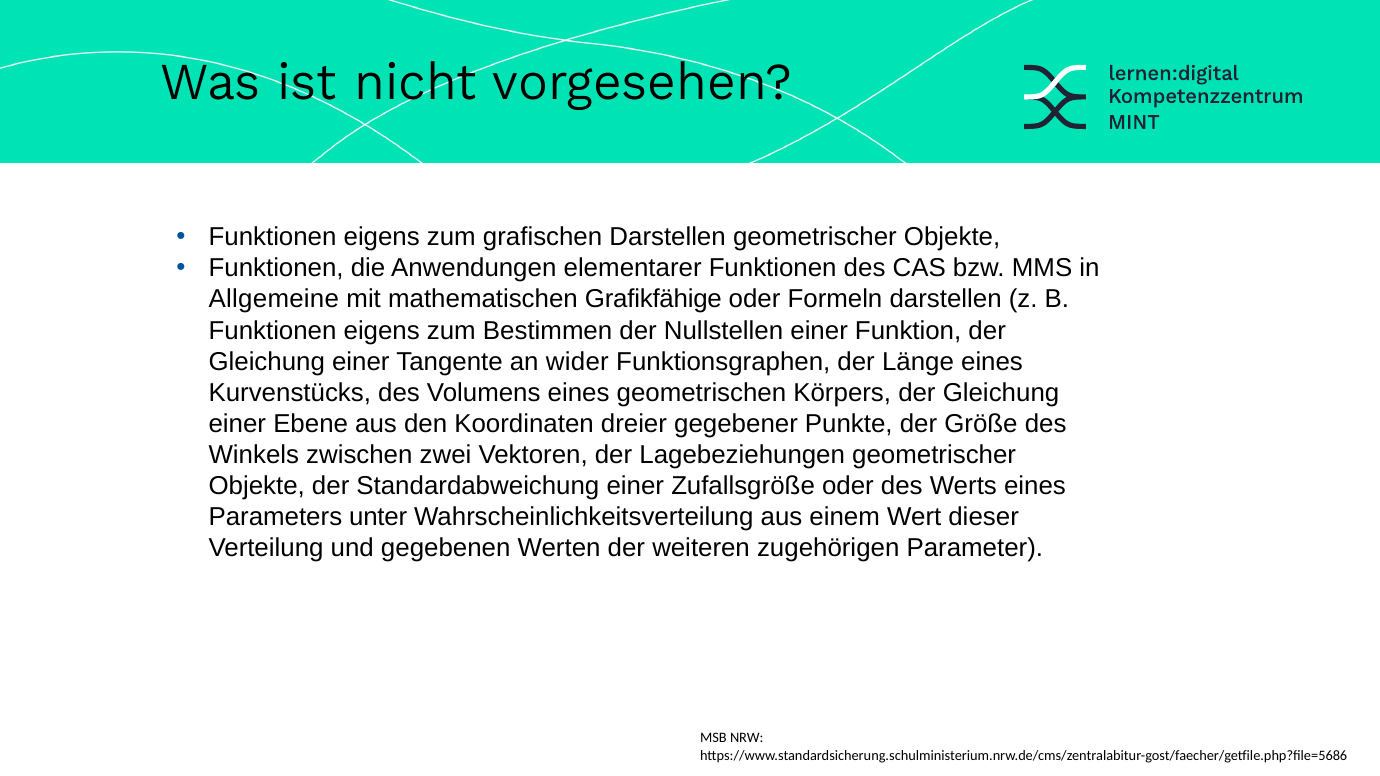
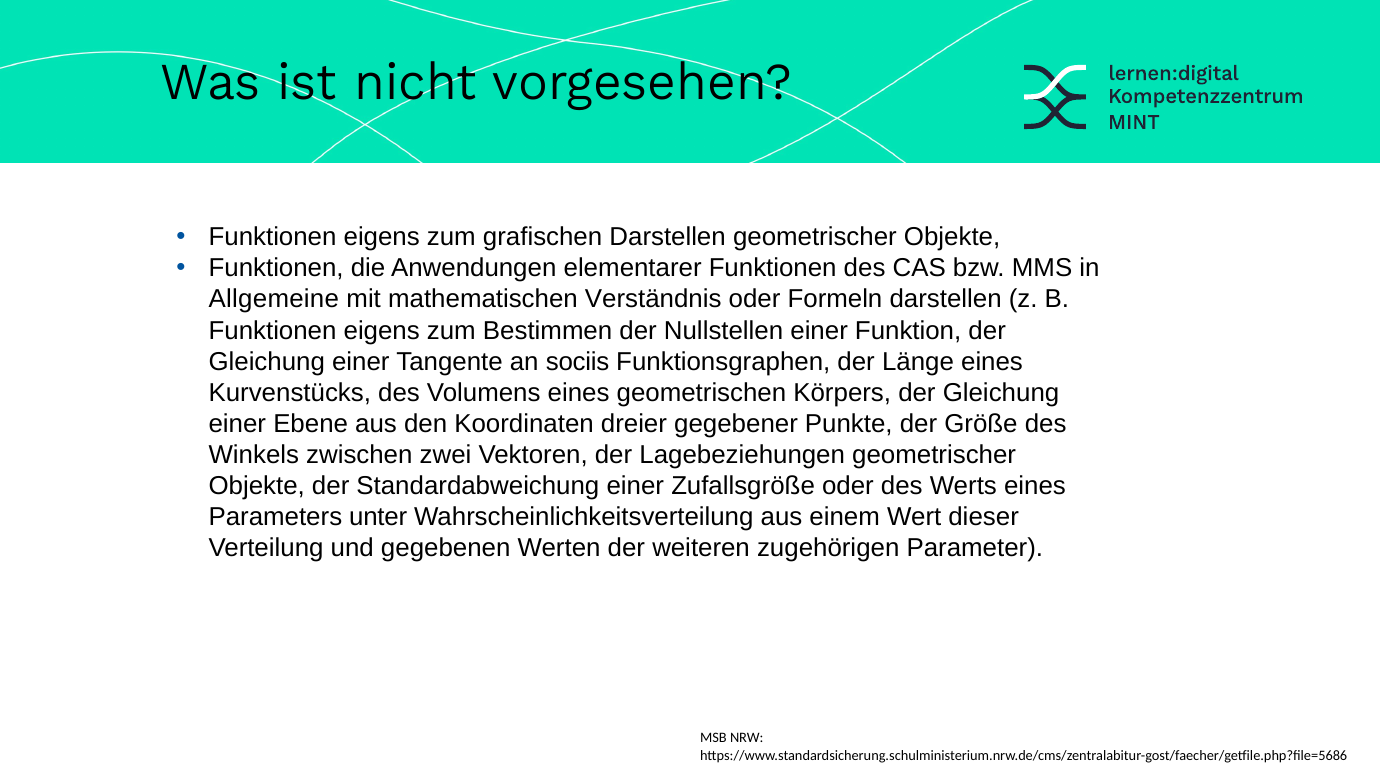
Grafikfähige: Grafikfähige -> Verständnis
wider: wider -> sociis
